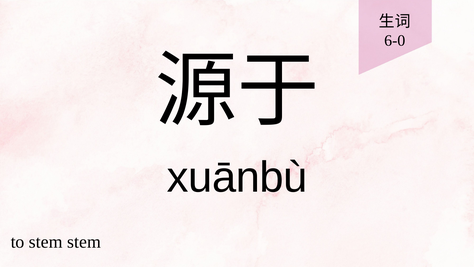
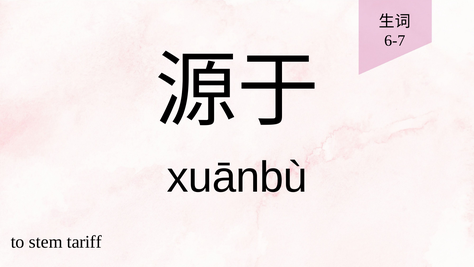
6-0: 6-0 -> 6-7
stem stem: stem -> tariff
